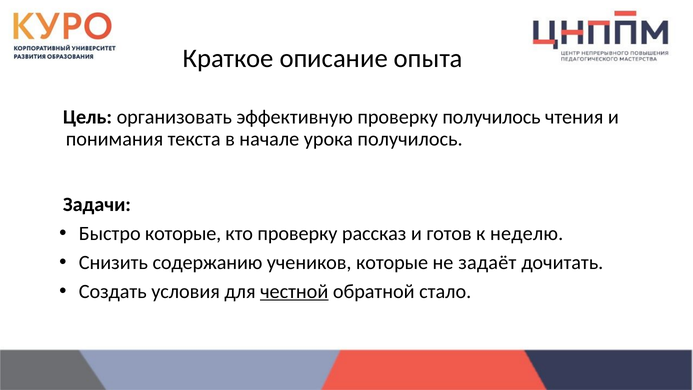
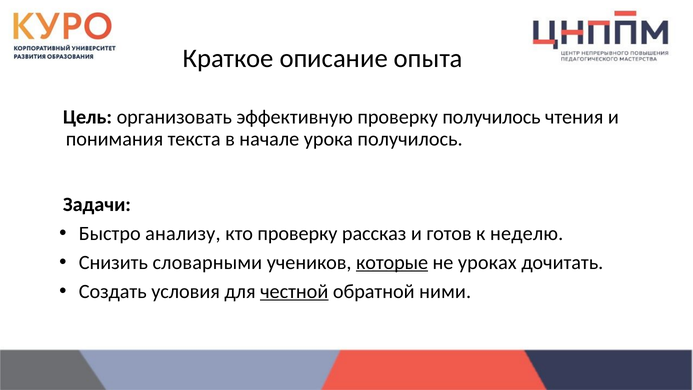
Быстро которые: которые -> анализу
содержанию: содержанию -> словарными
которые at (392, 262) underline: none -> present
задаёт: задаёт -> уроках
стало: стало -> ними
